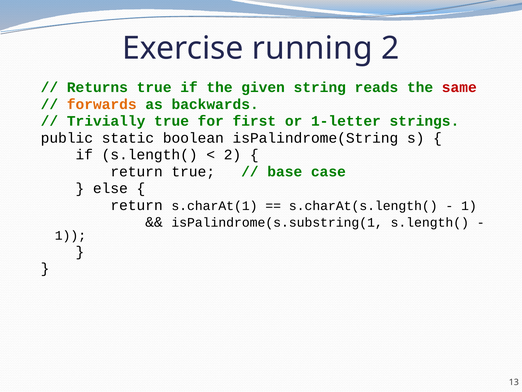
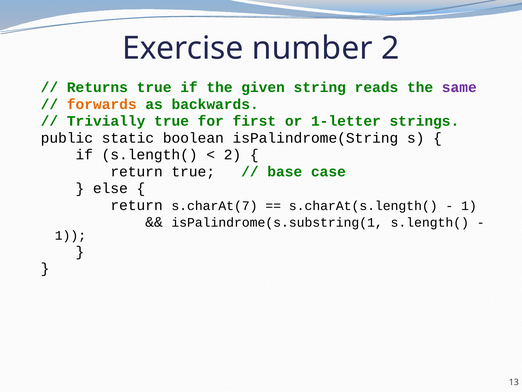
running: running -> number
same colour: red -> purple
s.charAt(1: s.charAt(1 -> s.charAt(7
